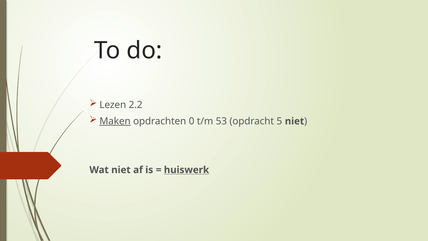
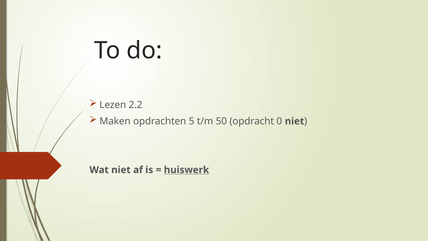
Maken underline: present -> none
0: 0 -> 5
53: 53 -> 50
5: 5 -> 0
